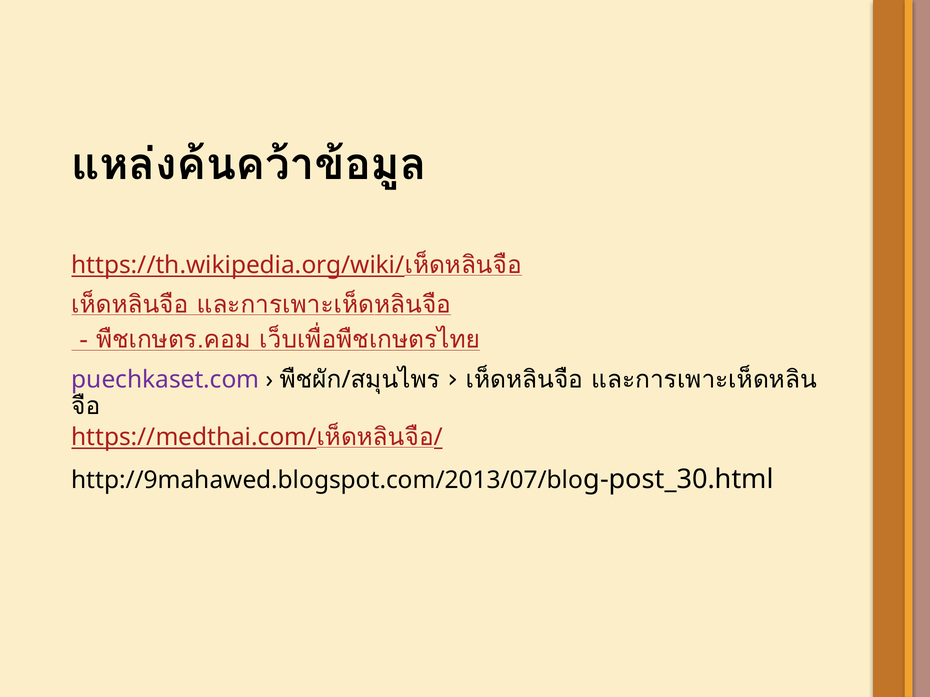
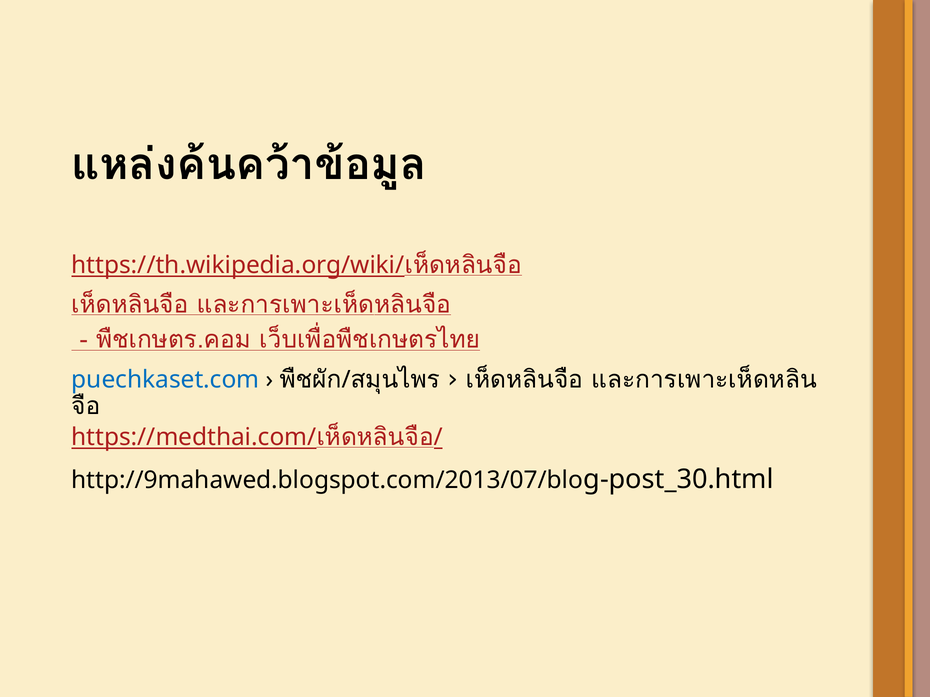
puechkaset.com colour: purple -> blue
